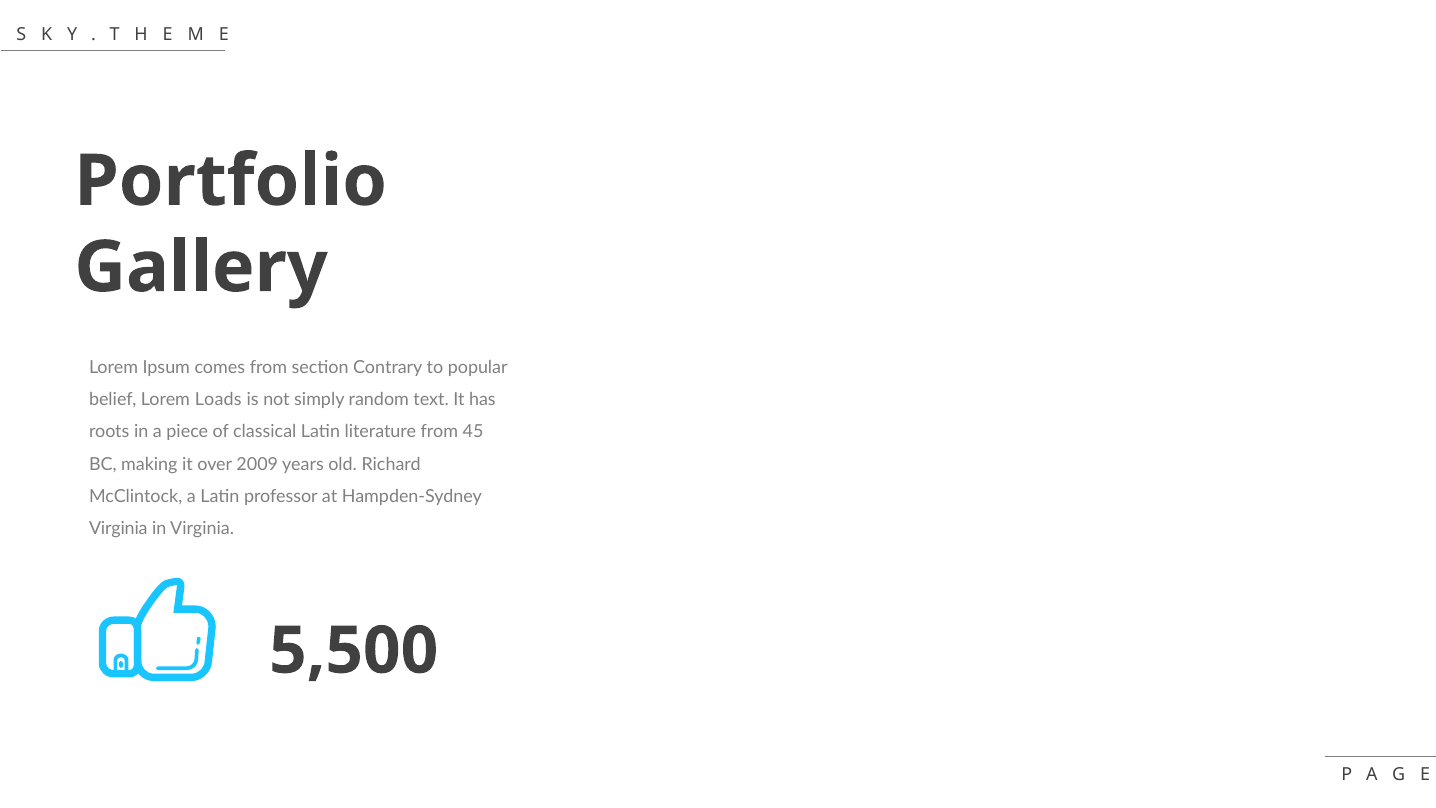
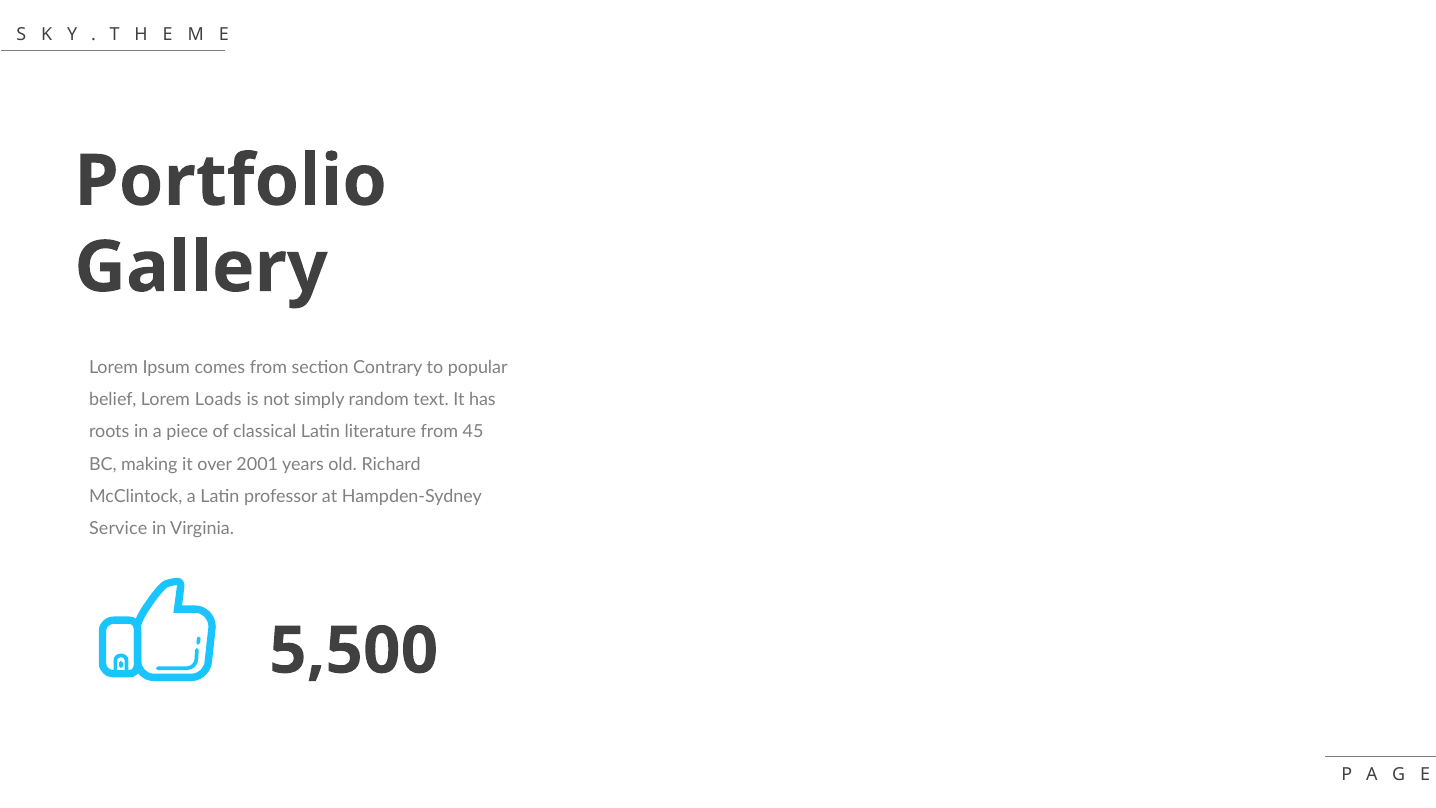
2009: 2009 -> 2001
Virginia at (118, 529): Virginia -> Service
